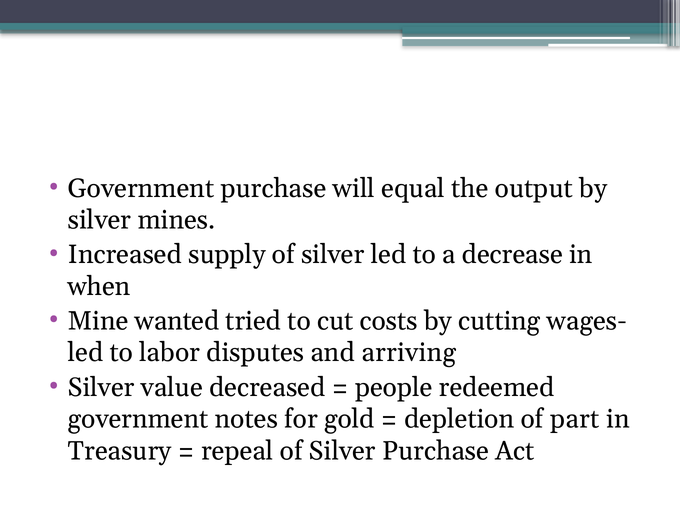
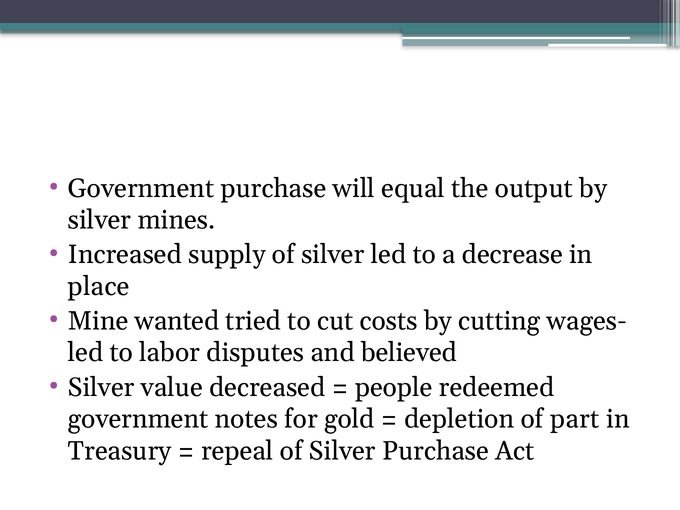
when: when -> place
arriving: arriving -> believed
